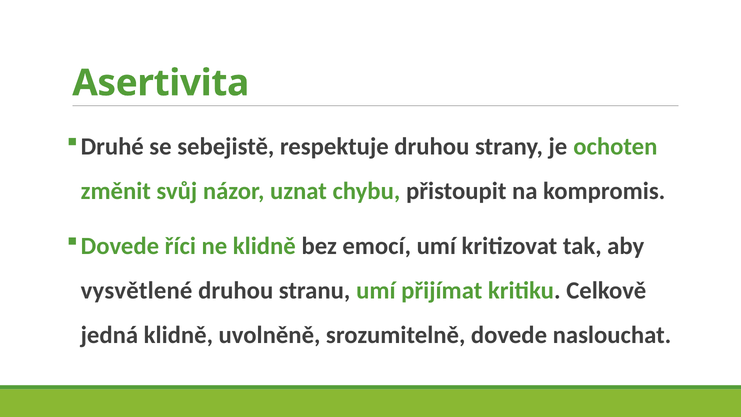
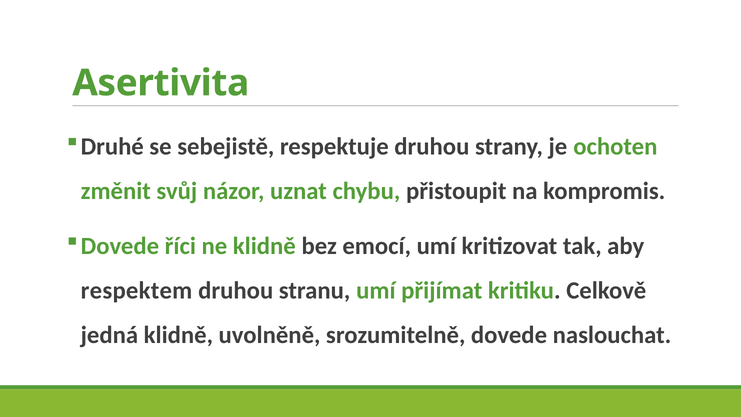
vysvětlené: vysvětlené -> respektem
